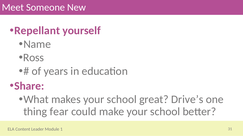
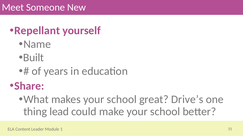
Ross: Ross -> Built
fear: fear -> lead
